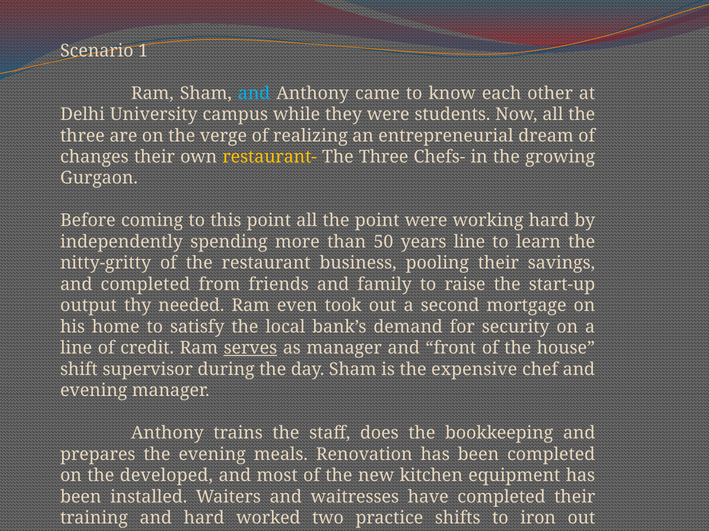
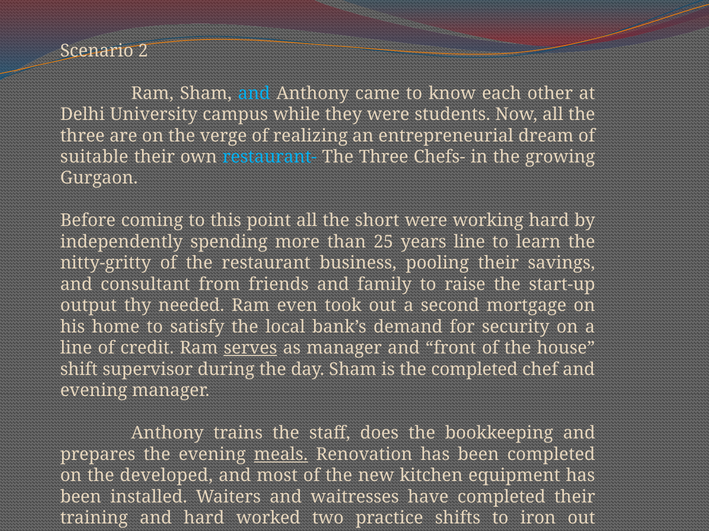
1: 1 -> 2
changes: changes -> suitable
restaurant- colour: yellow -> light blue
the point: point -> short
50: 50 -> 25
and completed: completed -> consultant
the expensive: expensive -> completed
meals underline: none -> present
